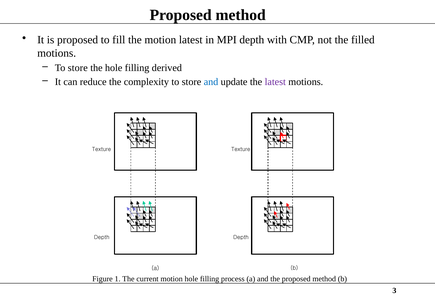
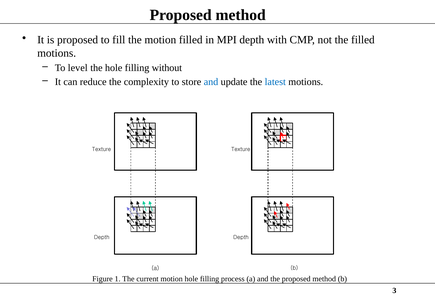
motion latest: latest -> filled
store at (78, 68): store -> level
derived: derived -> without
latest at (275, 82) colour: purple -> blue
